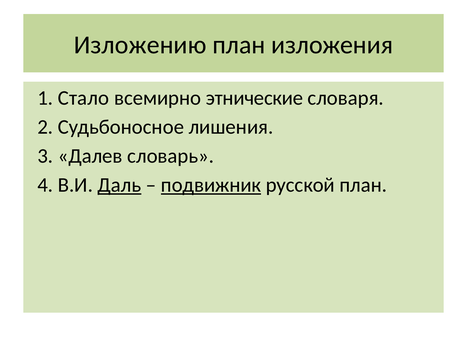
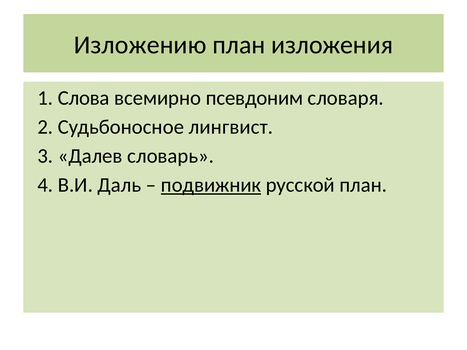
Стало: Стало -> Слова
этнические: этнические -> псевдоним
лишения: лишения -> лингвист
Даль underline: present -> none
